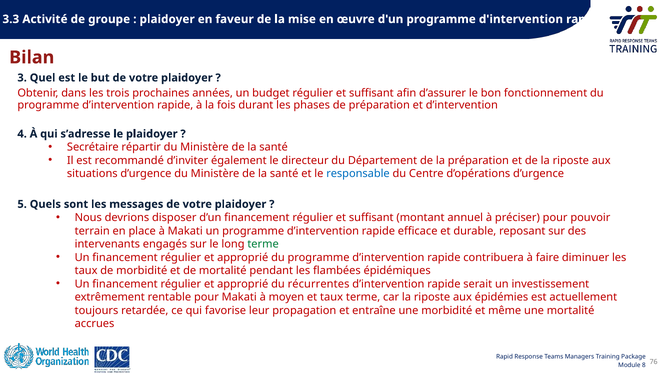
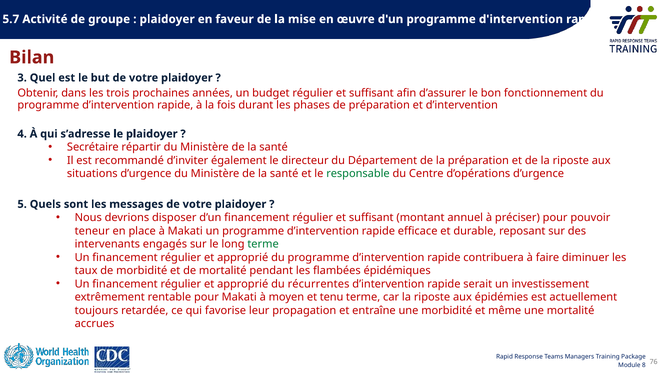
3.3: 3.3 -> 5.7
responsable colour: blue -> green
terrain: terrain -> teneur
et taux: taux -> tenu
